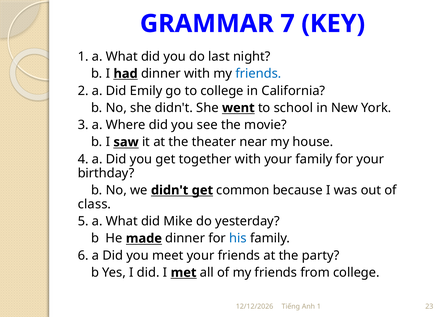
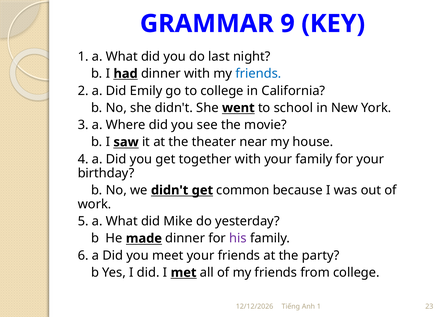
7: 7 -> 9
class: class -> work
his colour: blue -> purple
